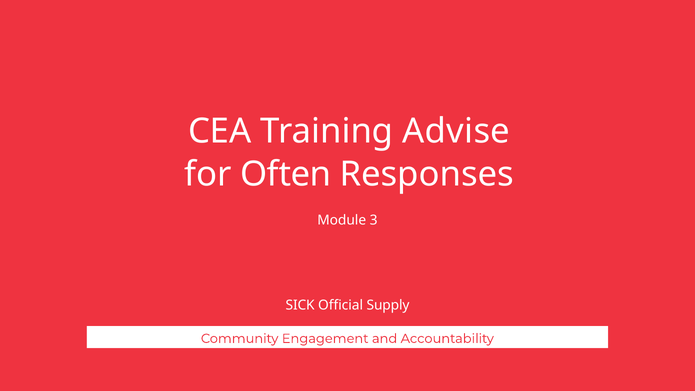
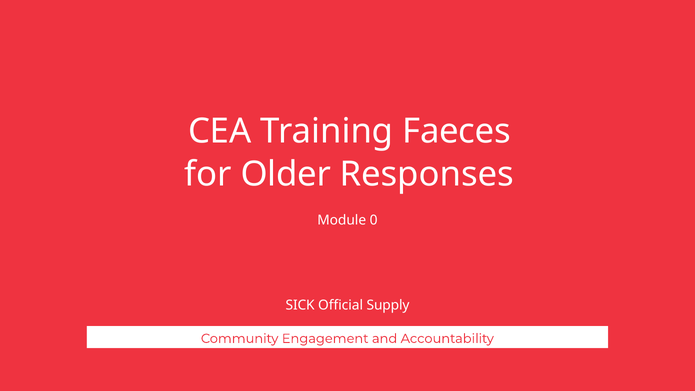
Advise: Advise -> Faeces
Often: Often -> Older
3: 3 -> 0
